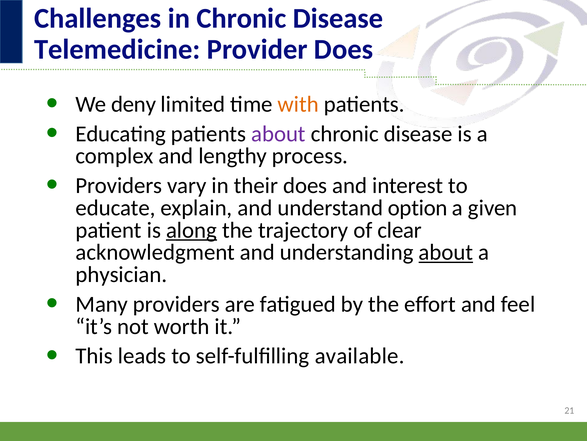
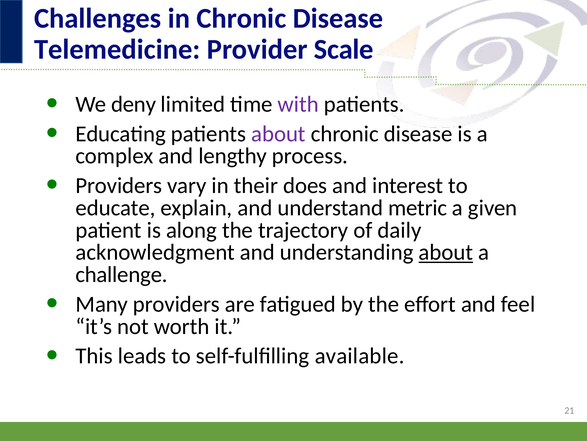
Provider Does: Does -> Scale
with colour: orange -> purple
option: option -> metric
along underline: present -> none
clear: clear -> daily
physician: physician -> challenge
